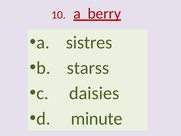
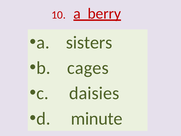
sistres: sistres -> sisters
starss: starss -> cages
